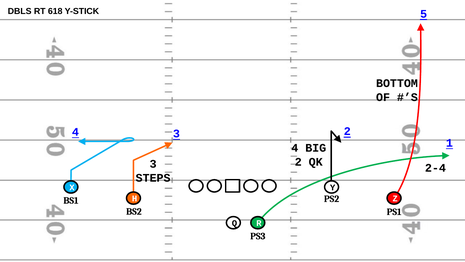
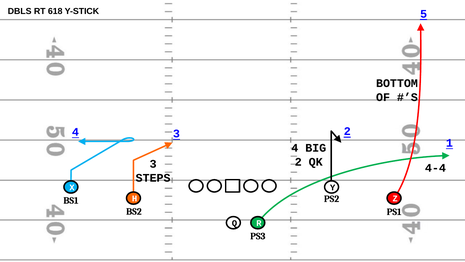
2-4: 2-4 -> 4-4
